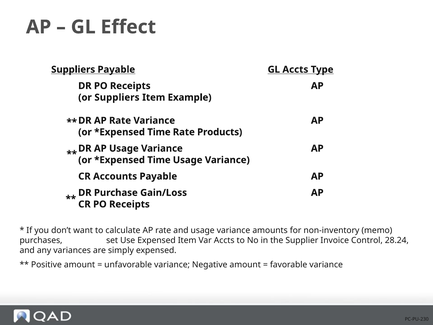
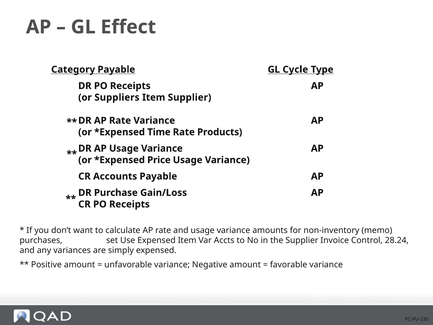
Suppliers at (73, 69): Suppliers -> Category
GL Accts: Accts -> Cycle
Item Example: Example -> Supplier
Time at (159, 160): Time -> Price
